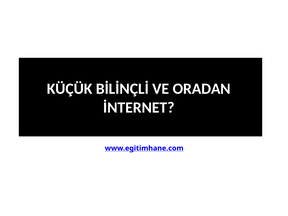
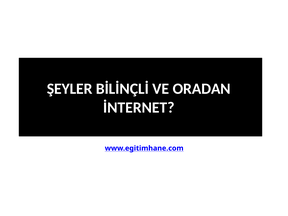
KÜÇÜK: KÜÇÜK -> ŞEYLER
